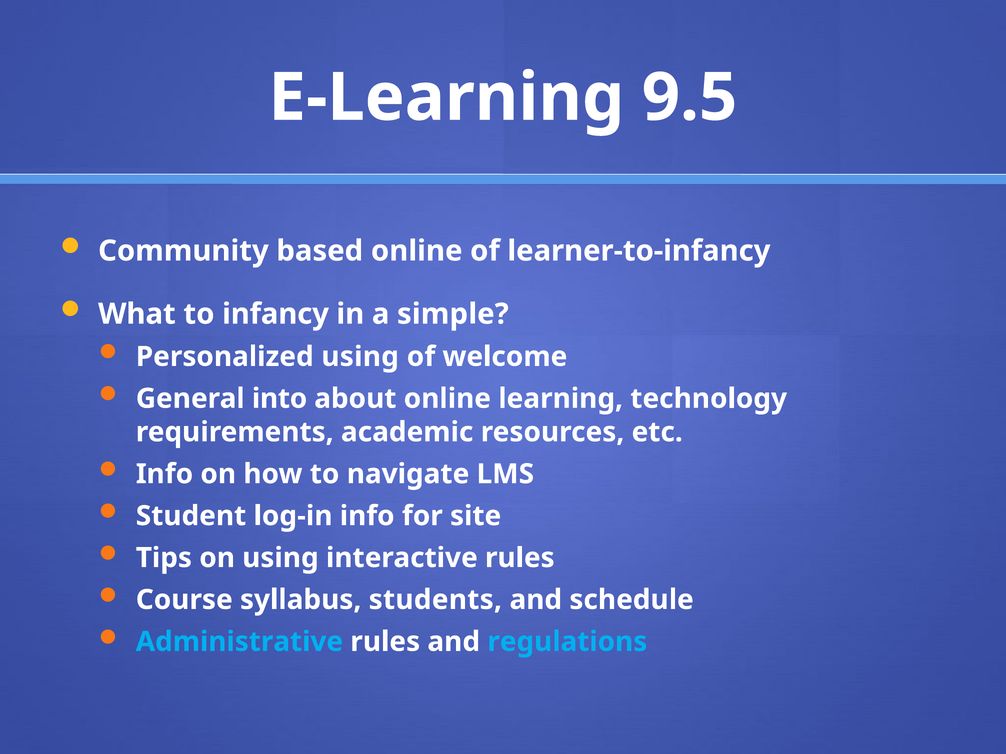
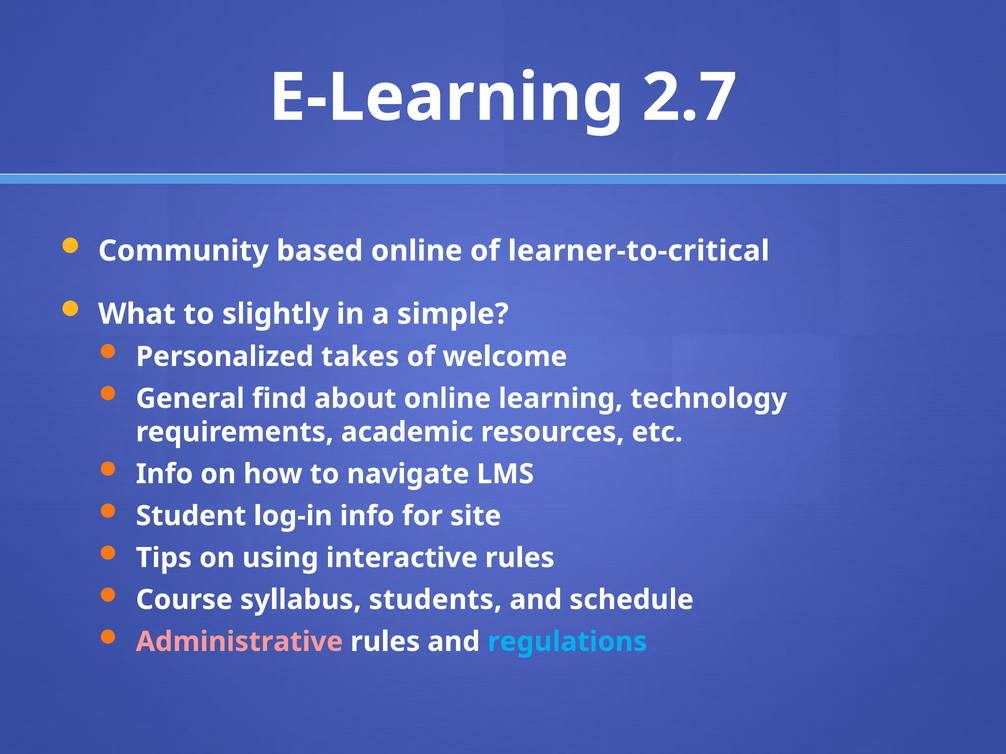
9.5: 9.5 -> 2.7
learner-to-infancy: learner-to-infancy -> learner-to-critical
infancy: infancy -> slightly
Personalized using: using -> takes
into: into -> find
Administrative colour: light blue -> pink
